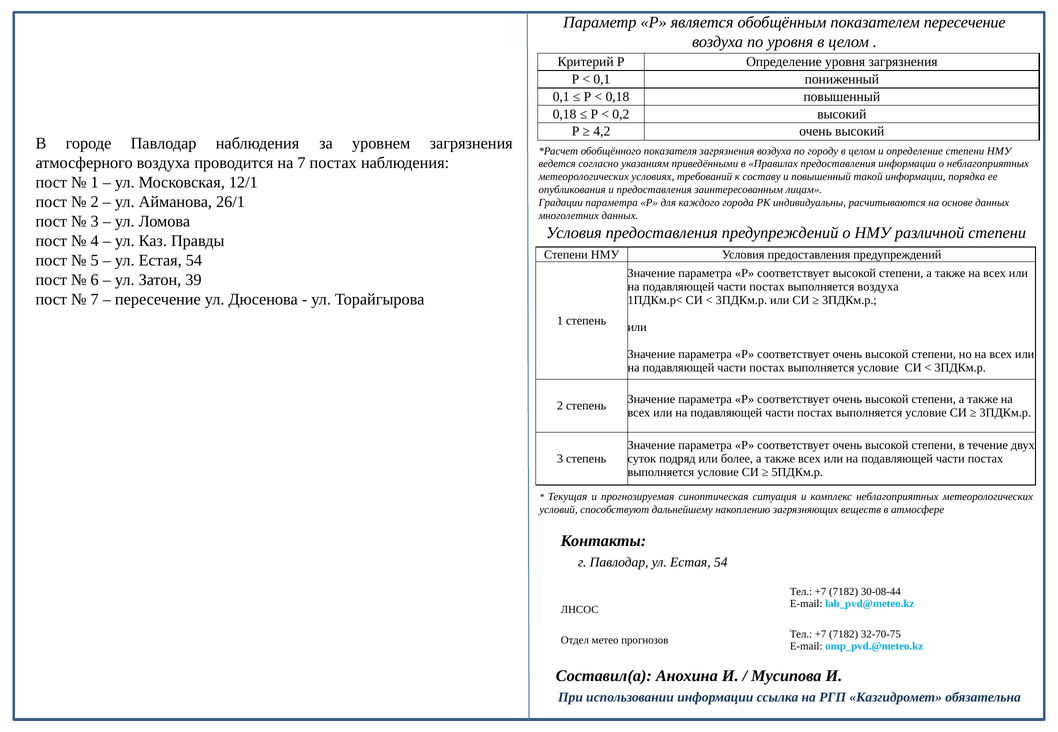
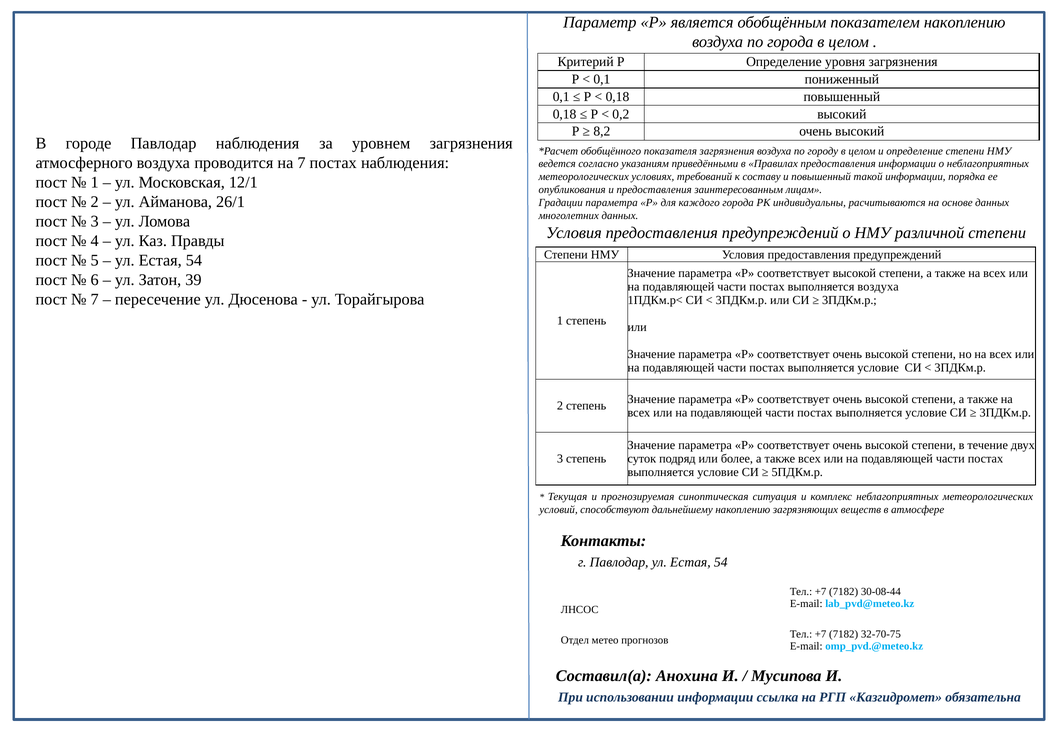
показателем пересечение: пересечение -> накоплению
по уровня: уровня -> города
4,2: 4,2 -> 8,2
